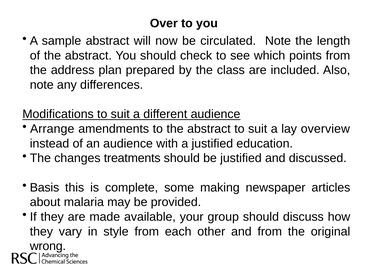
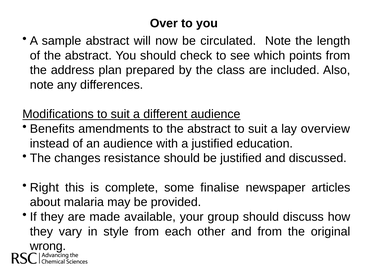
Arrange: Arrange -> Benefits
treatments: treatments -> resistance
Basis: Basis -> Right
making: making -> finalise
